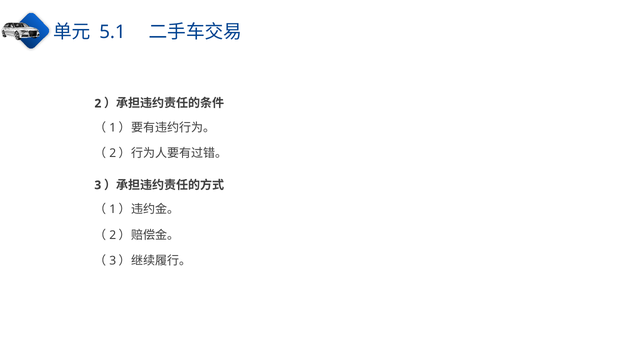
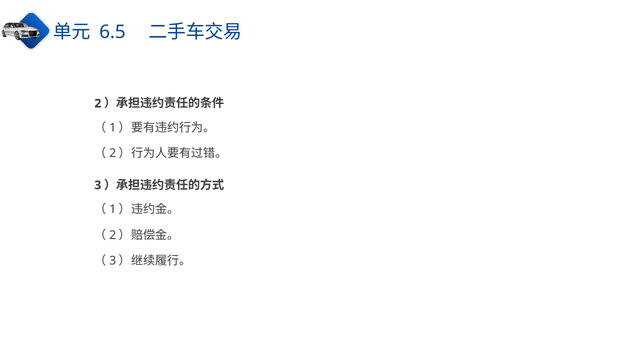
5.1: 5.1 -> 6.5
